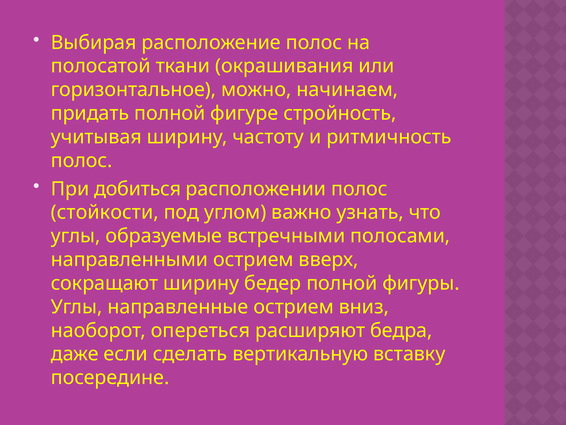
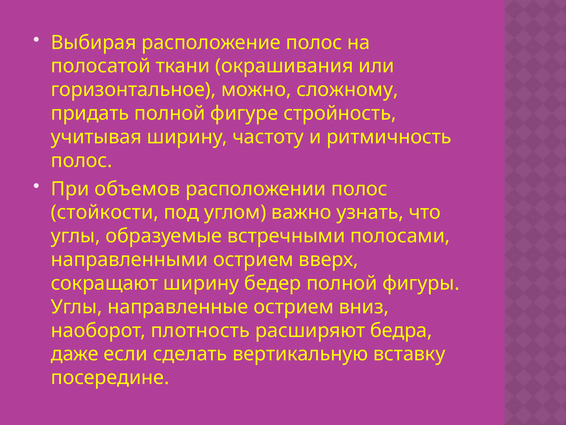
начинаем: начинаем -> сложному
добиться: добиться -> объемов
опереться: опереться -> плотность
